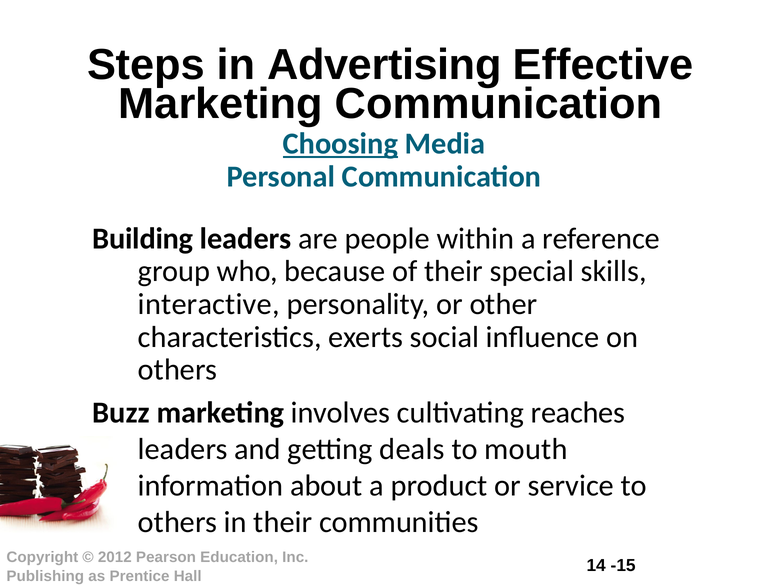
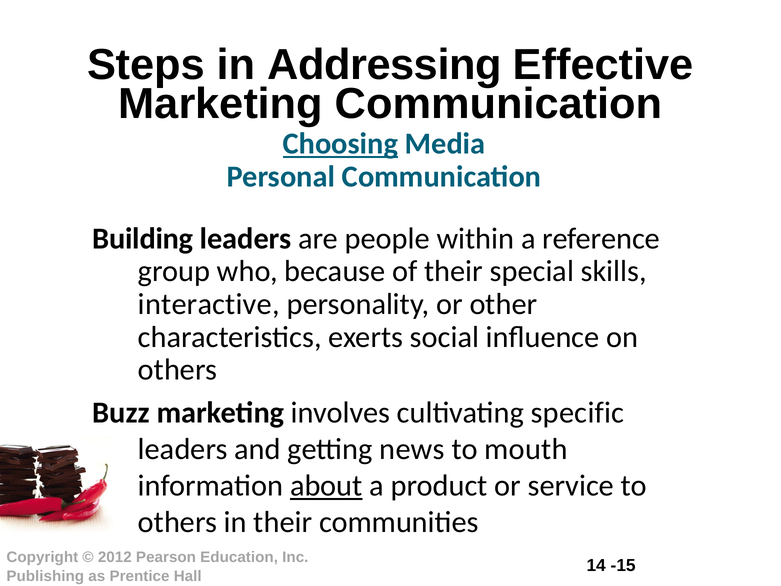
Advertising: Advertising -> Addressing
reaches: reaches -> specific
deals: deals -> news
about underline: none -> present
